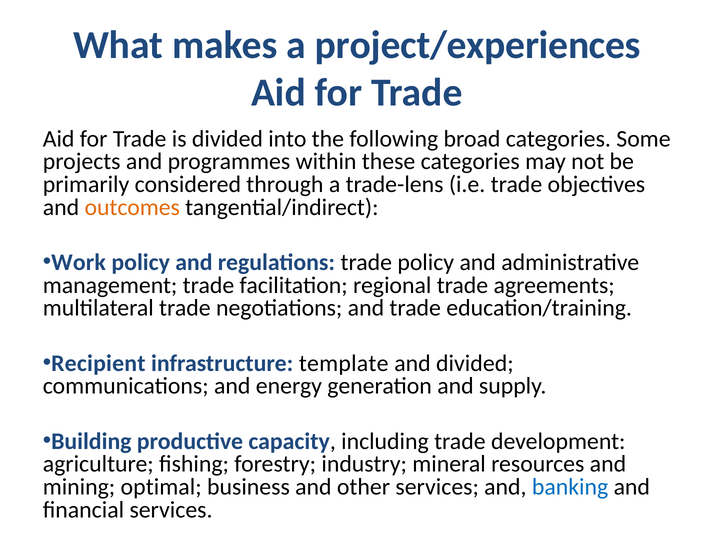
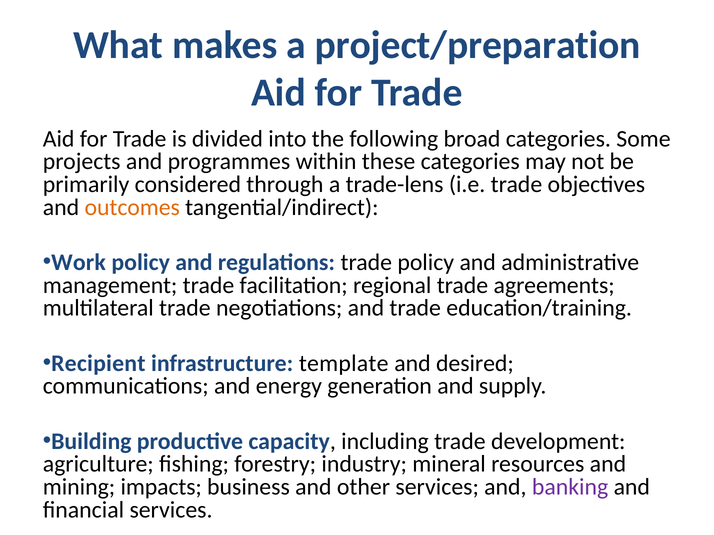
project/experiences: project/experiences -> project/preparation
and divided: divided -> desired
optimal: optimal -> impacts
banking colour: blue -> purple
